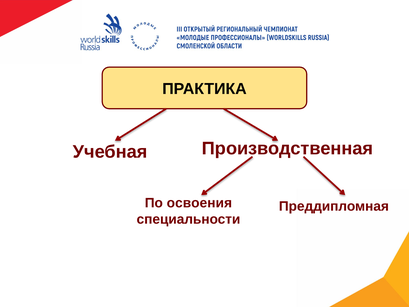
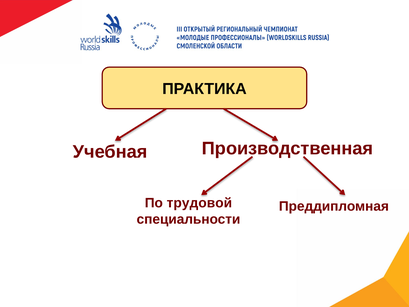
освоения: освоения -> трудовой
